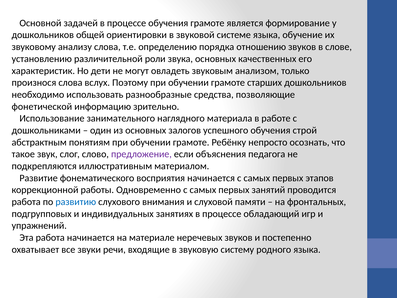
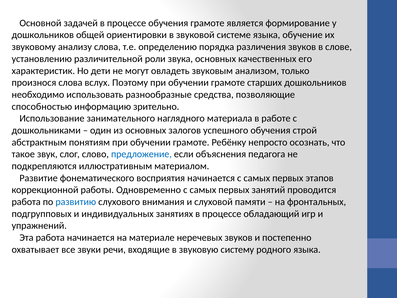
отношению: отношению -> различения
фонетической: фонетической -> способностью
предложение colour: purple -> blue
